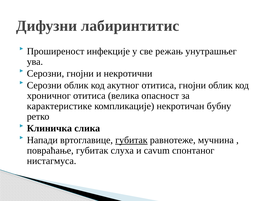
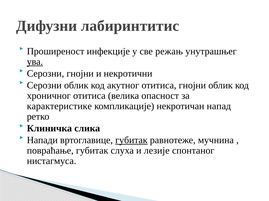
ува underline: none -> present
бубну: бубну -> напад
cavum: cavum -> лезије
